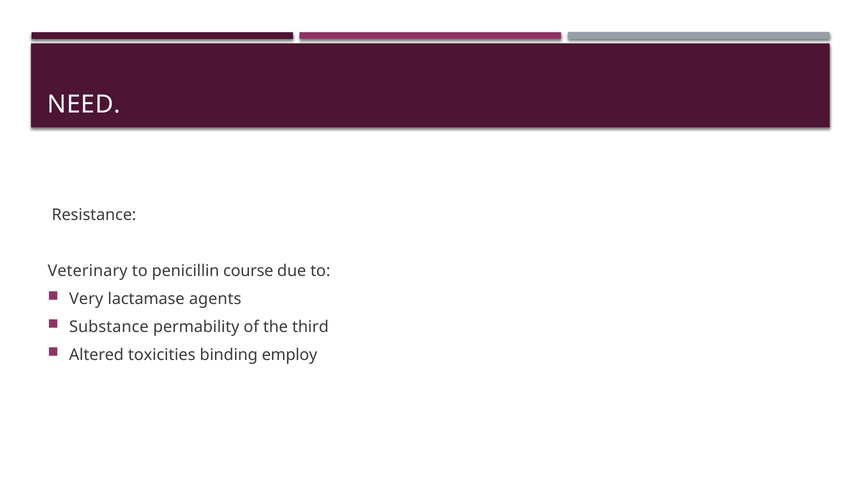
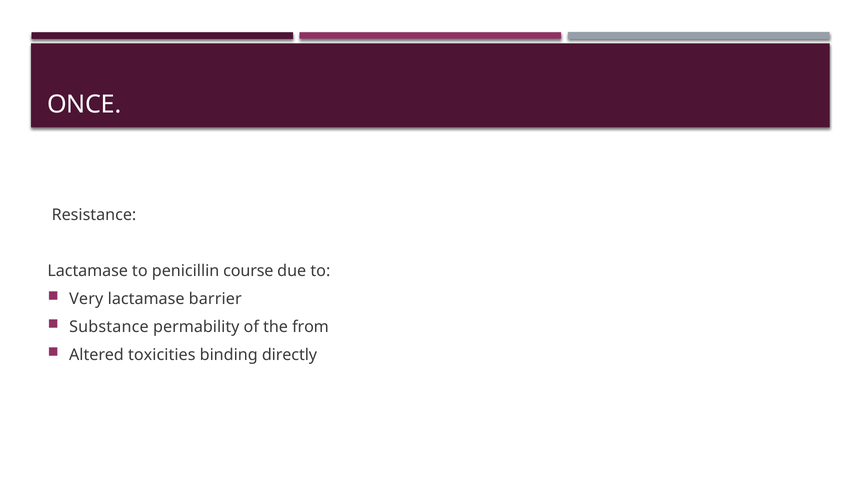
NEED: NEED -> ONCE
Veterinary at (88, 271): Veterinary -> Lactamase
agents: agents -> barrier
third: third -> from
employ: employ -> directly
